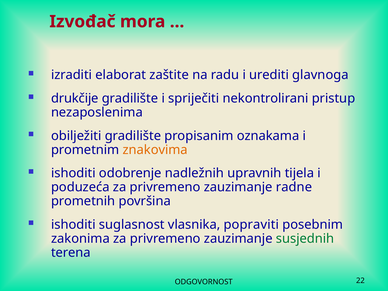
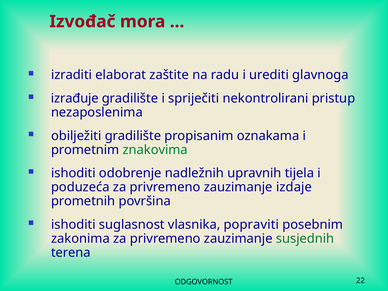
drukčije: drukčije -> izrađuje
znakovima colour: orange -> green
radne: radne -> izdaje
